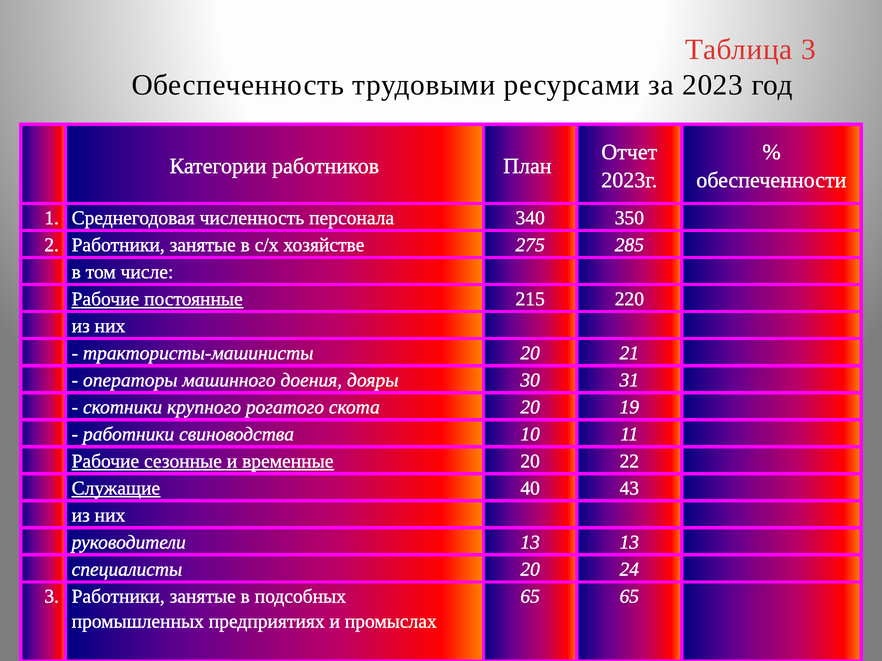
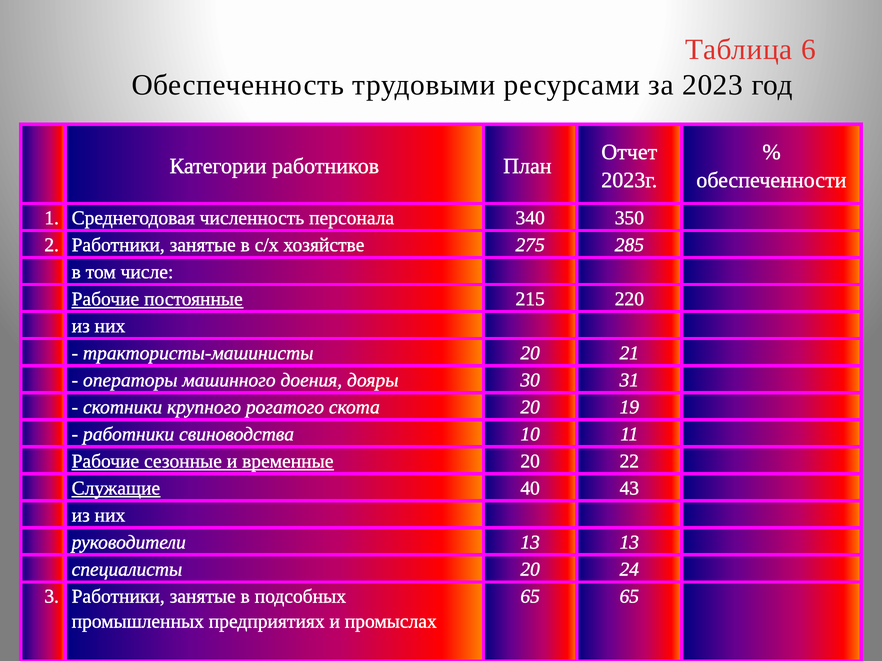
Таблица 3: 3 -> 6
